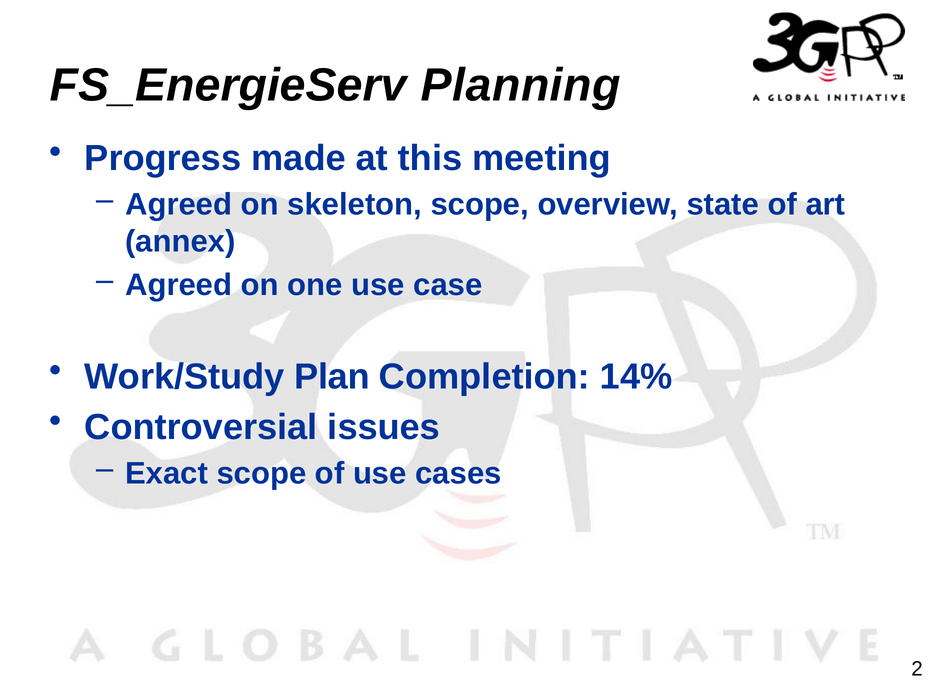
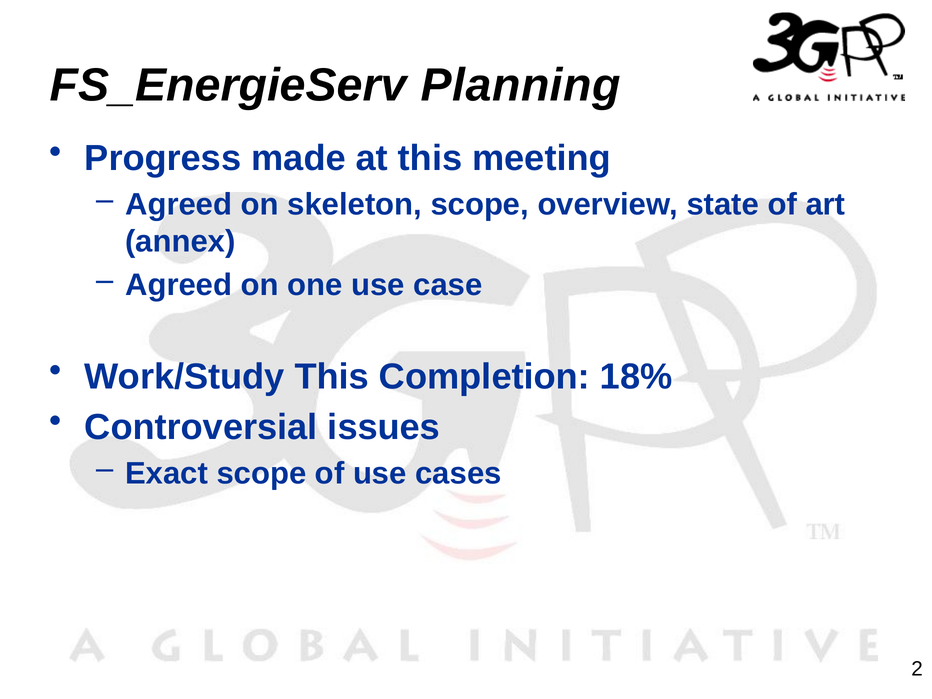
Work/Study Plan: Plan -> This
14%: 14% -> 18%
